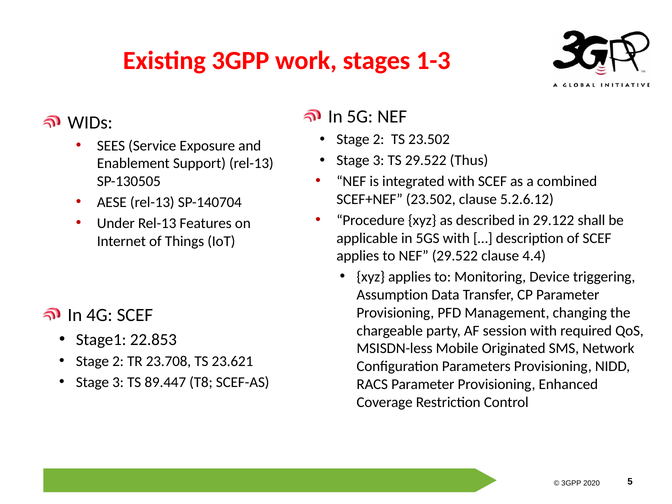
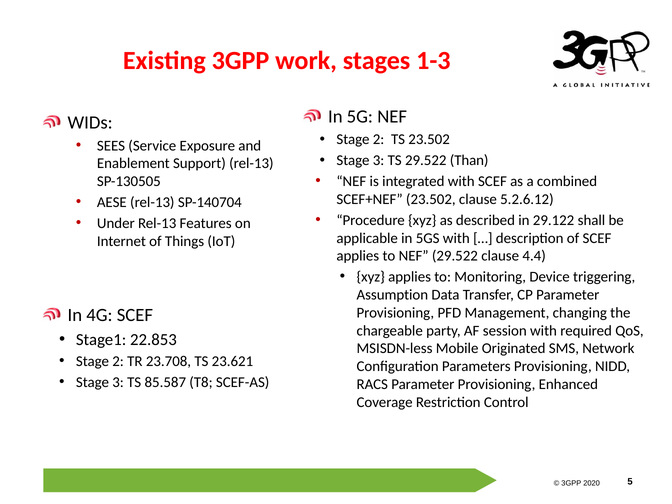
Thus: Thus -> Than
89.447: 89.447 -> 85.587
